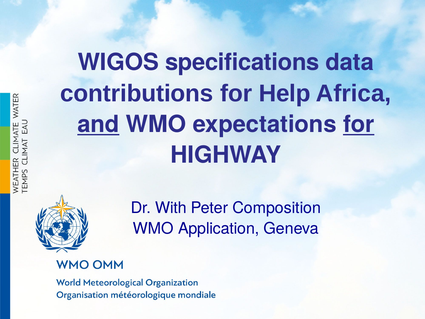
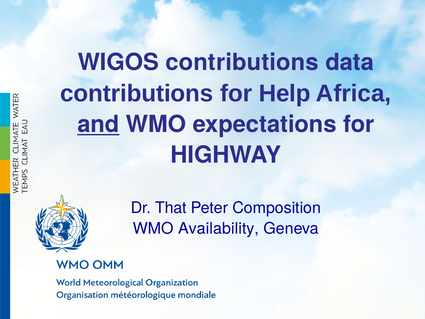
WIGOS specifications: specifications -> contributions
for at (359, 124) underline: present -> none
With: With -> That
Application: Application -> Availability
